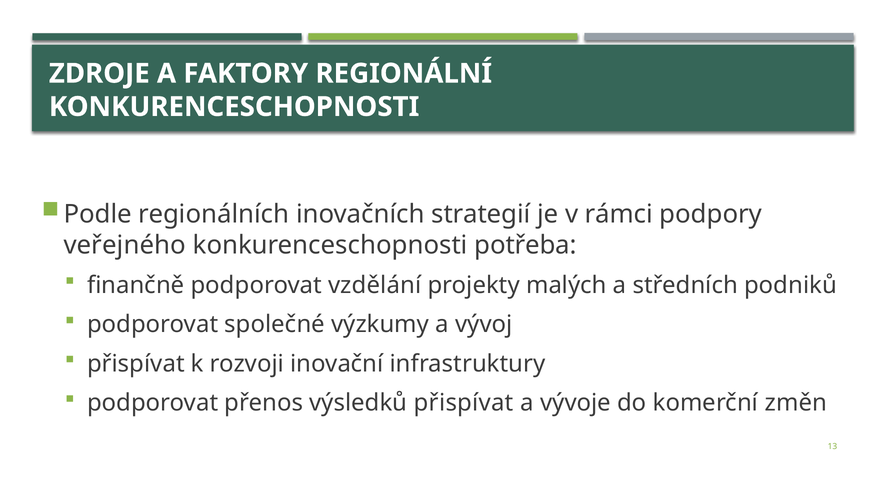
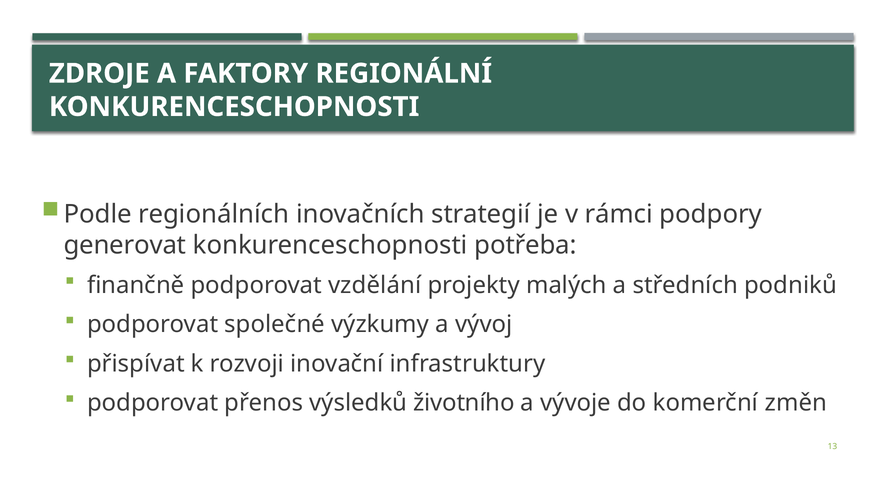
veřejného: veřejného -> generovat
výsledků přispívat: přispívat -> životního
